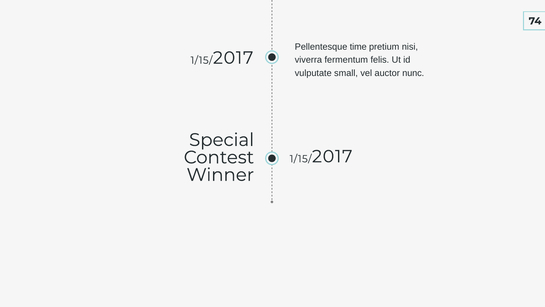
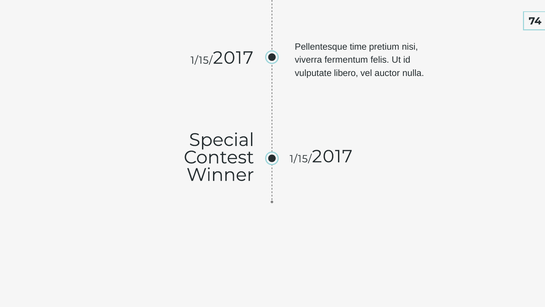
small: small -> libero
nunc: nunc -> nulla
